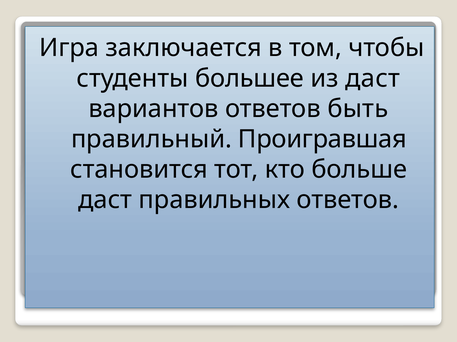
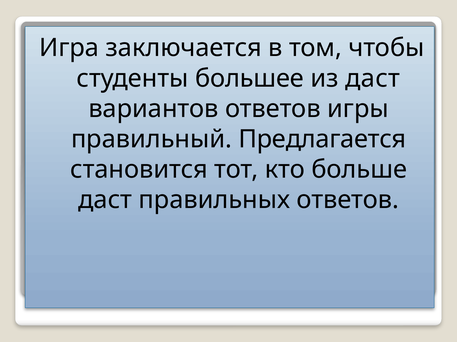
быть: быть -> игры
Проигравшая: Проигравшая -> Предлагается
